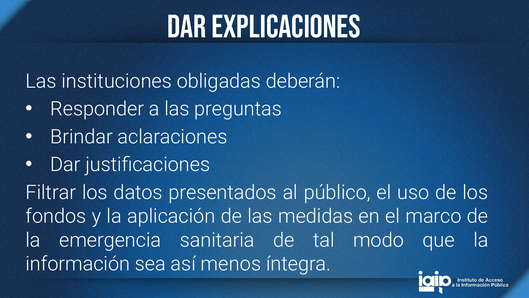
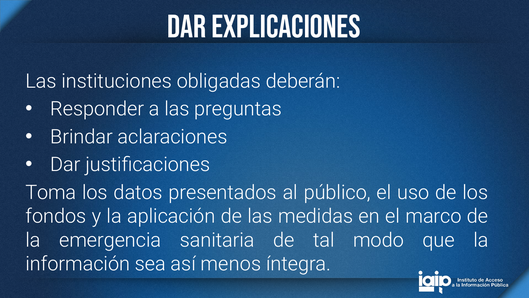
Filtrar: Filtrar -> Toma
